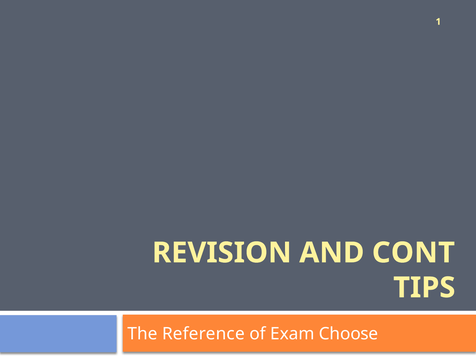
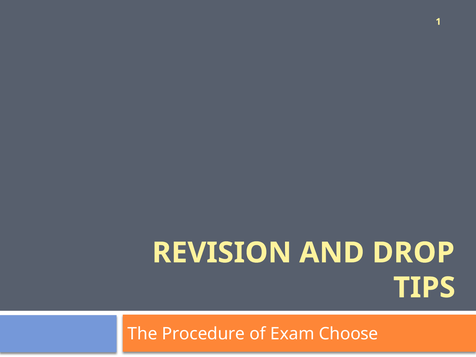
CONT: CONT -> DROP
Reference: Reference -> Procedure
